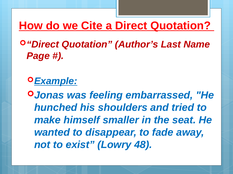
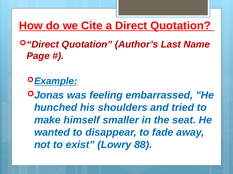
48: 48 -> 88
